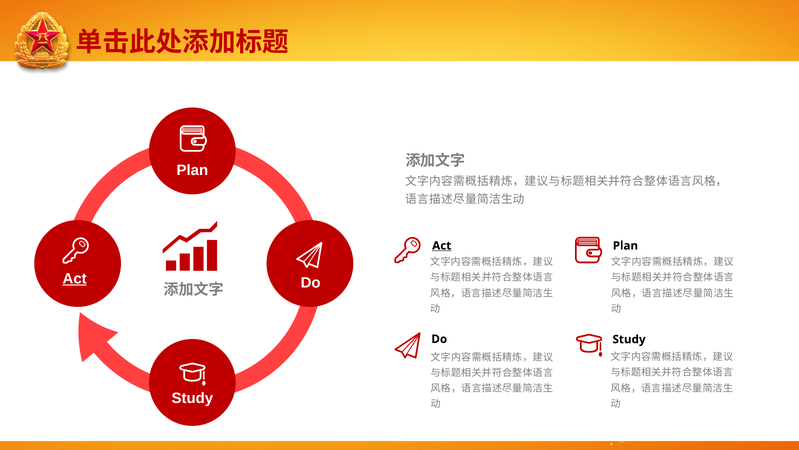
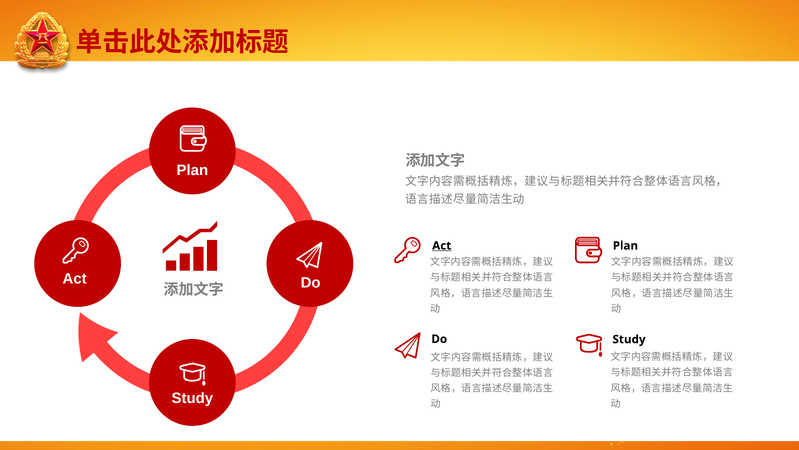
Act at (75, 278) underline: present -> none
